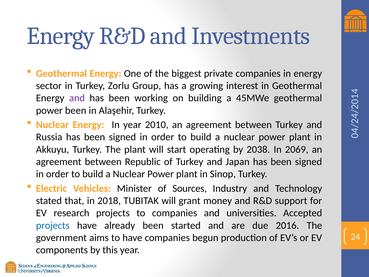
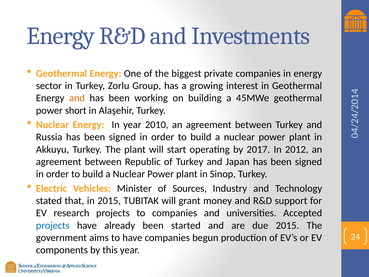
and at (77, 98) colour: purple -> orange
power been: been -> short
2038: 2038 -> 2017
2069: 2069 -> 2012
in 2018: 2018 -> 2015
due 2016: 2016 -> 2015
